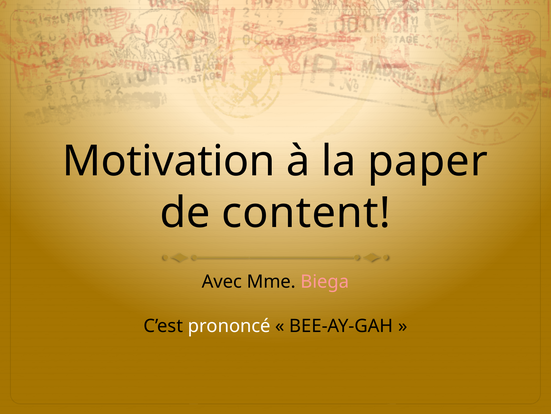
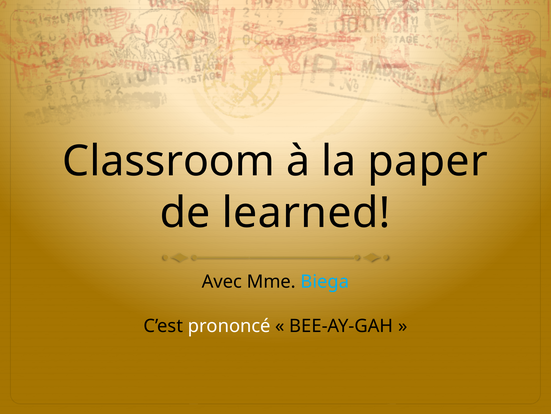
Motivation: Motivation -> Classroom
content: content -> learned
Biega colour: pink -> light blue
